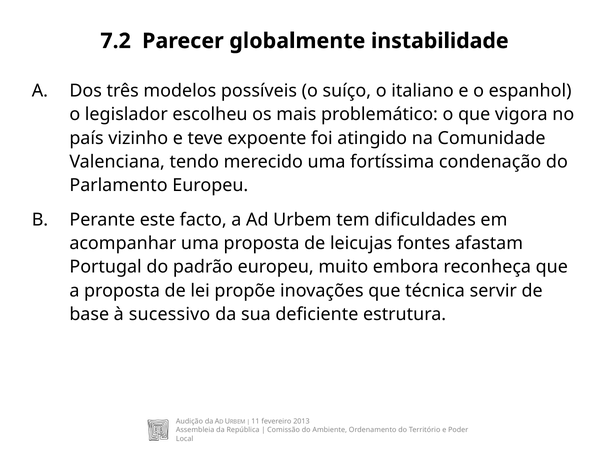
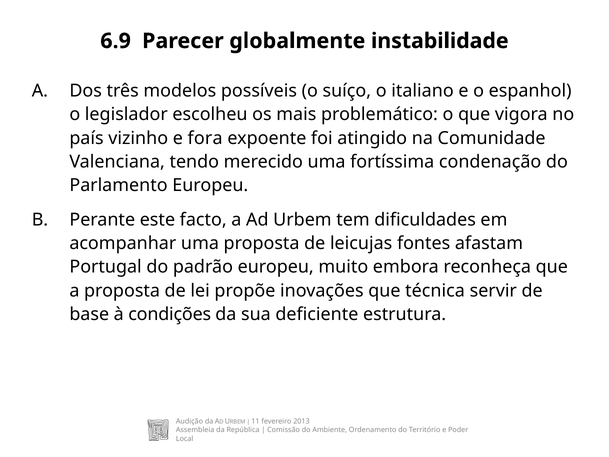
7.2: 7.2 -> 6.9
teve: teve -> fora
sucessivo: sucessivo -> condições
